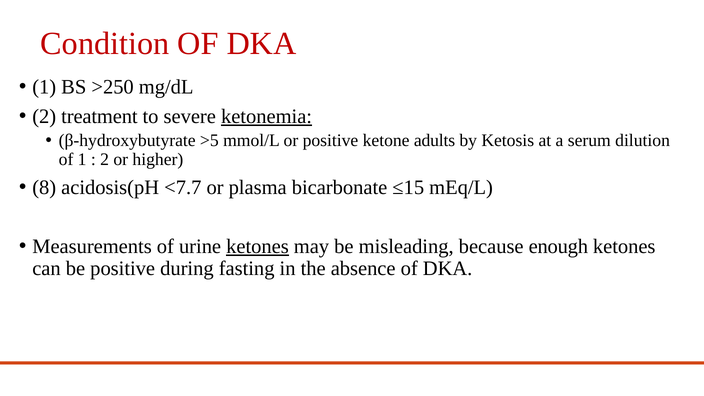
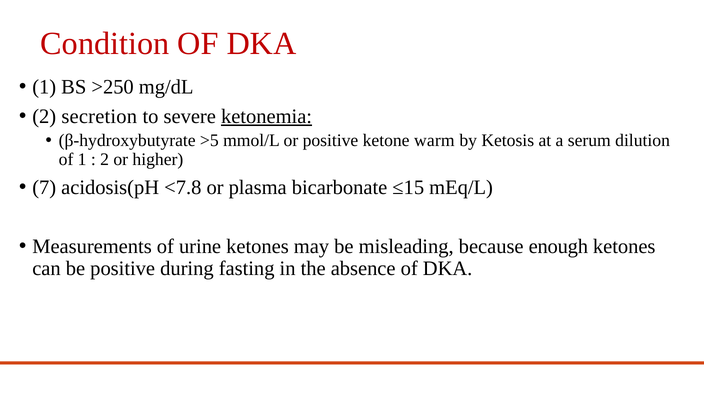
treatment: treatment -> secretion
adults: adults -> warm
8: 8 -> 7
<7.7: <7.7 -> <7.8
ketones at (257, 246) underline: present -> none
